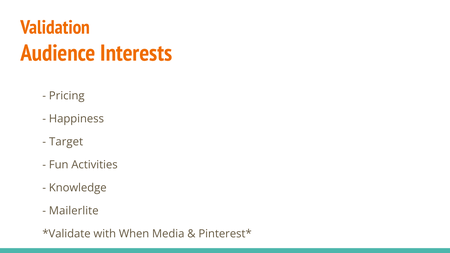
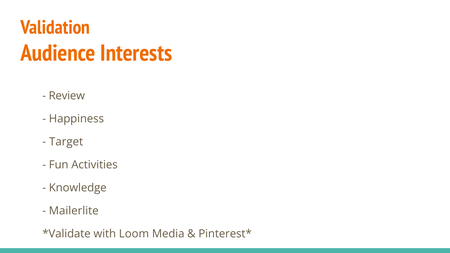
Pricing: Pricing -> Review
When: When -> Loom
